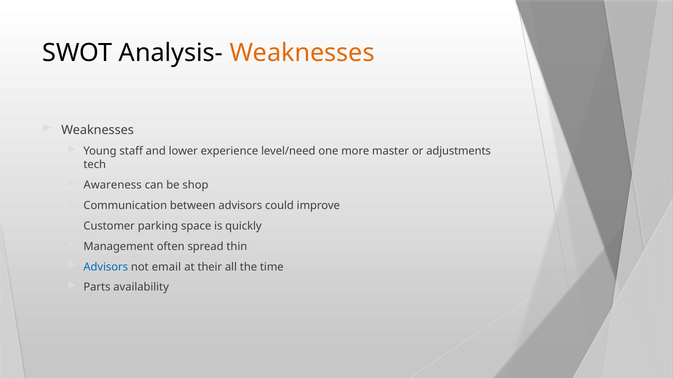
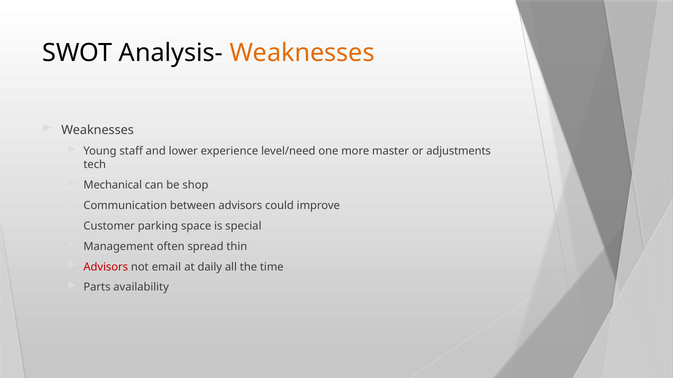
Awareness: Awareness -> Mechanical
quickly: quickly -> special
Advisors at (106, 267) colour: blue -> red
their: their -> daily
